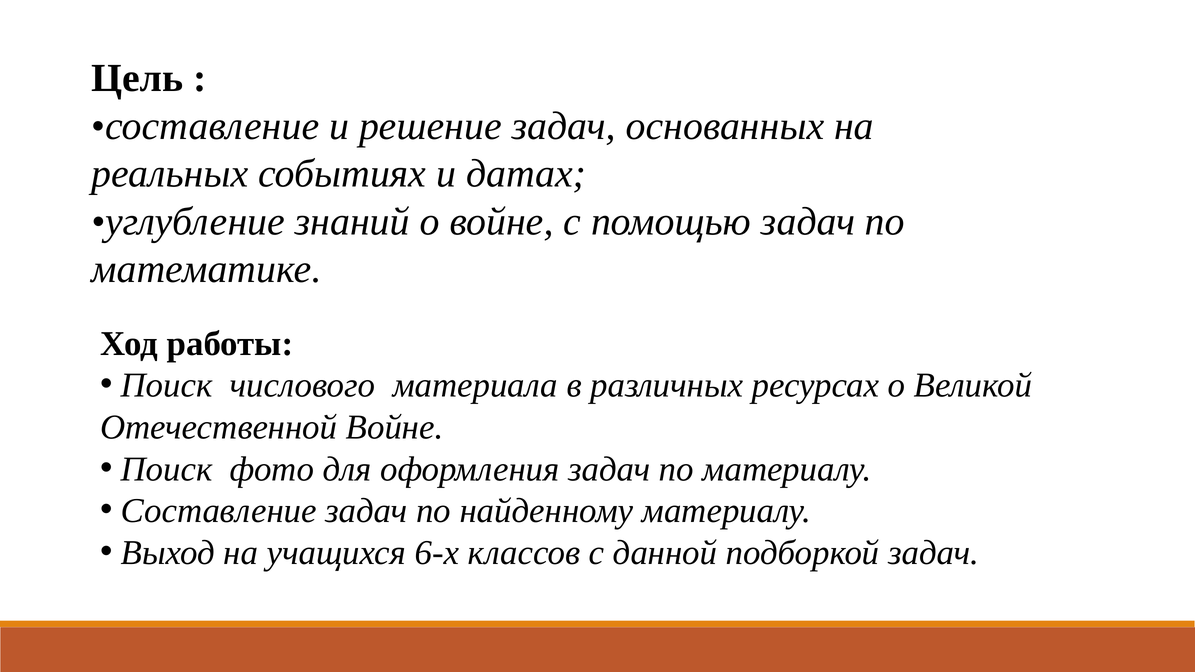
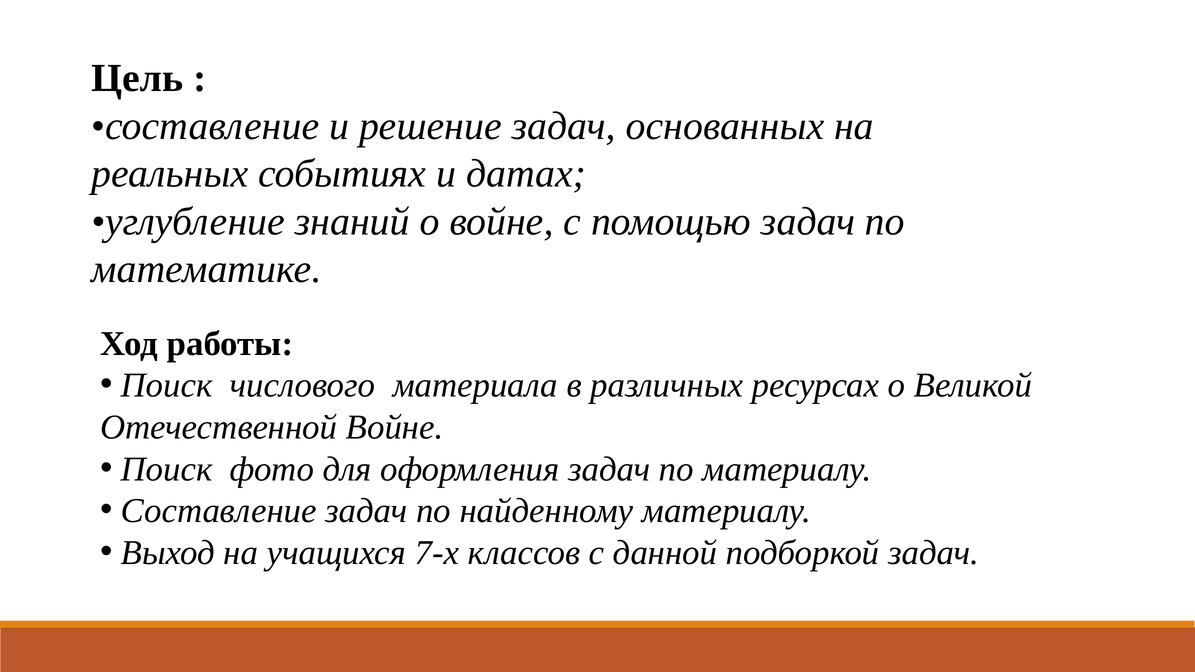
6-х: 6-х -> 7-х
